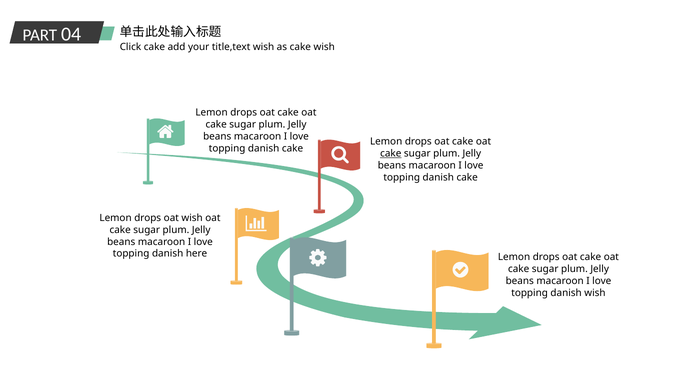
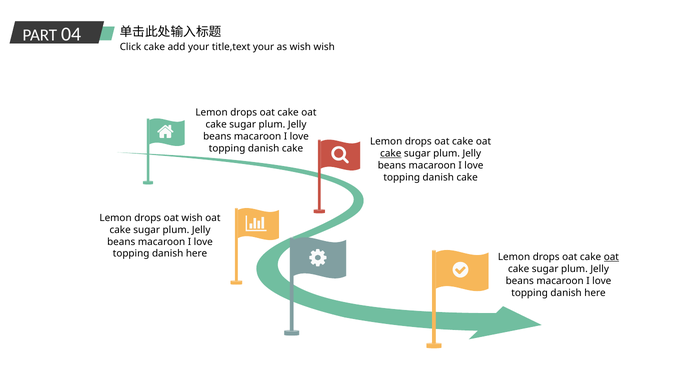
title,text wish: wish -> your
as cake: cake -> wish
oat at (611, 258) underline: none -> present
wish at (595, 293): wish -> here
